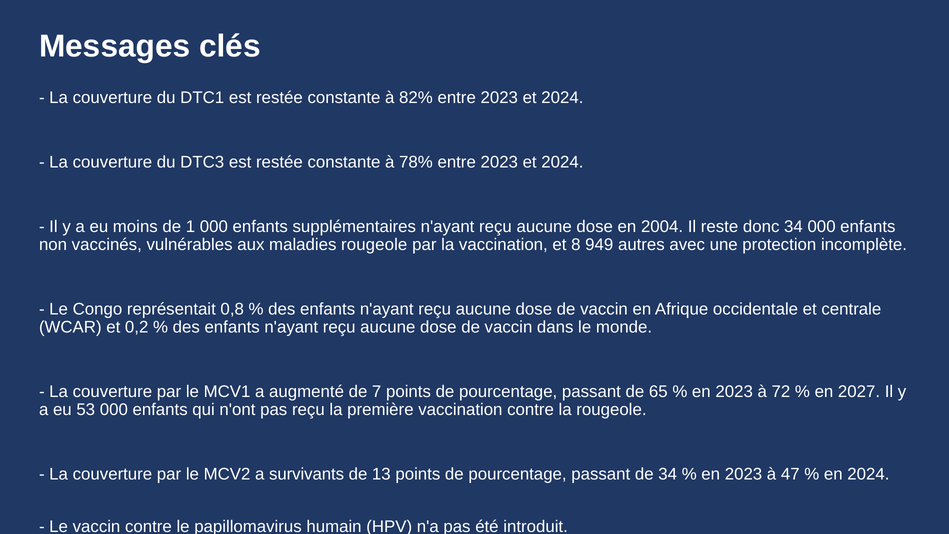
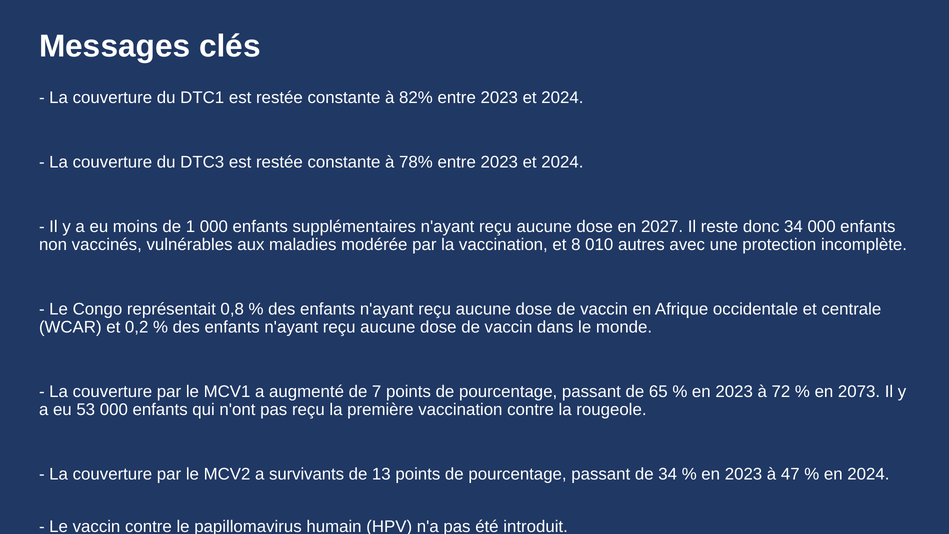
2004: 2004 -> 2027
maladies rougeole: rougeole -> modérée
949: 949 -> 010
2027: 2027 -> 2073
